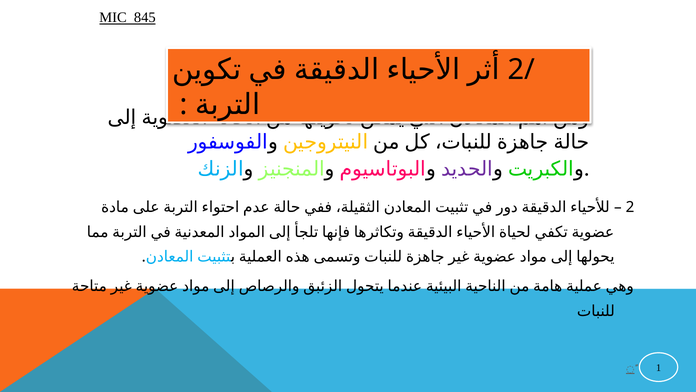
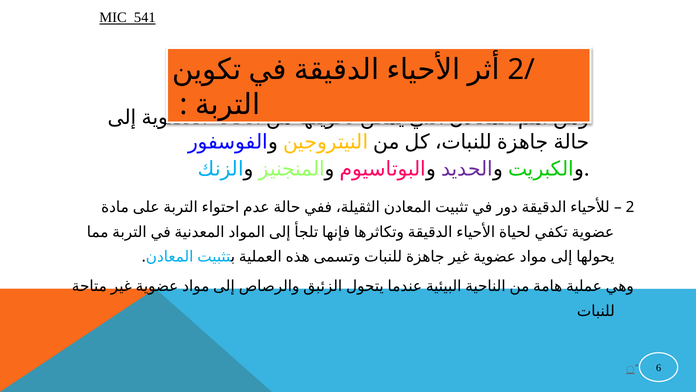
845: 845 -> 541
1: 1 -> 6
